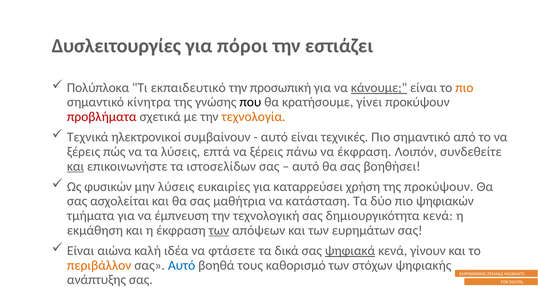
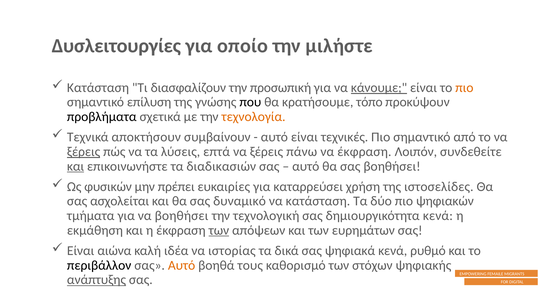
πόροι: πόροι -> οποίο
εστιάζει: εστιάζει -> μιλήστε
Πολύπλοκα at (98, 88): Πολύπλοκα -> Κατάσταση
εκπαιδευτικό: εκπαιδευτικό -> διασφαλίζουν
κίνητρα: κίνητρα -> επίλυση
γίνει: γίνει -> τόπο
προβλήματα colour: red -> black
ηλεκτρονικοί: ηλεκτρονικοί -> αποκτήσουν
ξέρεις at (84, 151) underline: none -> present
ιστοσελίδων: ιστοσελίδων -> διαδικασιών
μην λύσεις: λύσεις -> πρέπει
της προκύψουν: προκύψουν -> ιστοσελίδες
μαθήτρια: μαθήτρια -> δυναμικό
να έμπνευση: έμπνευση -> βοηθήσει
φτάσετε: φτάσετε -> ιστορίας
ψηφιακά underline: present -> none
γίνουν: γίνουν -> ρυθμό
περιβάλλον colour: orange -> black
Αυτό at (182, 265) colour: blue -> orange
ανάπτυξης underline: none -> present
